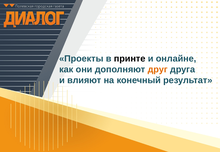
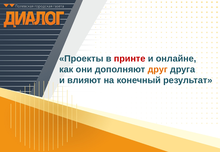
принте colour: black -> red
